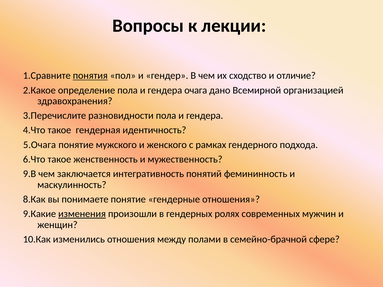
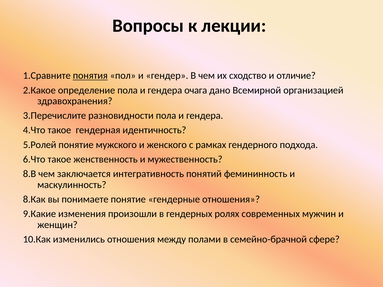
5.Очага: 5.Очага -> 5.Ролей
9.В: 9.В -> 8.В
изменения underline: present -> none
